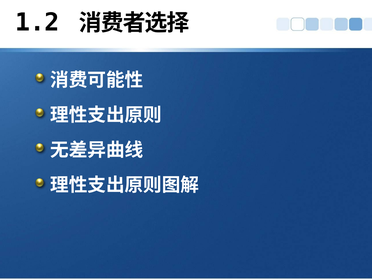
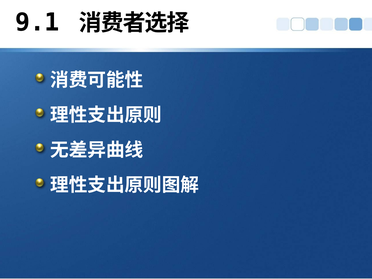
1.2: 1.2 -> 9.1
